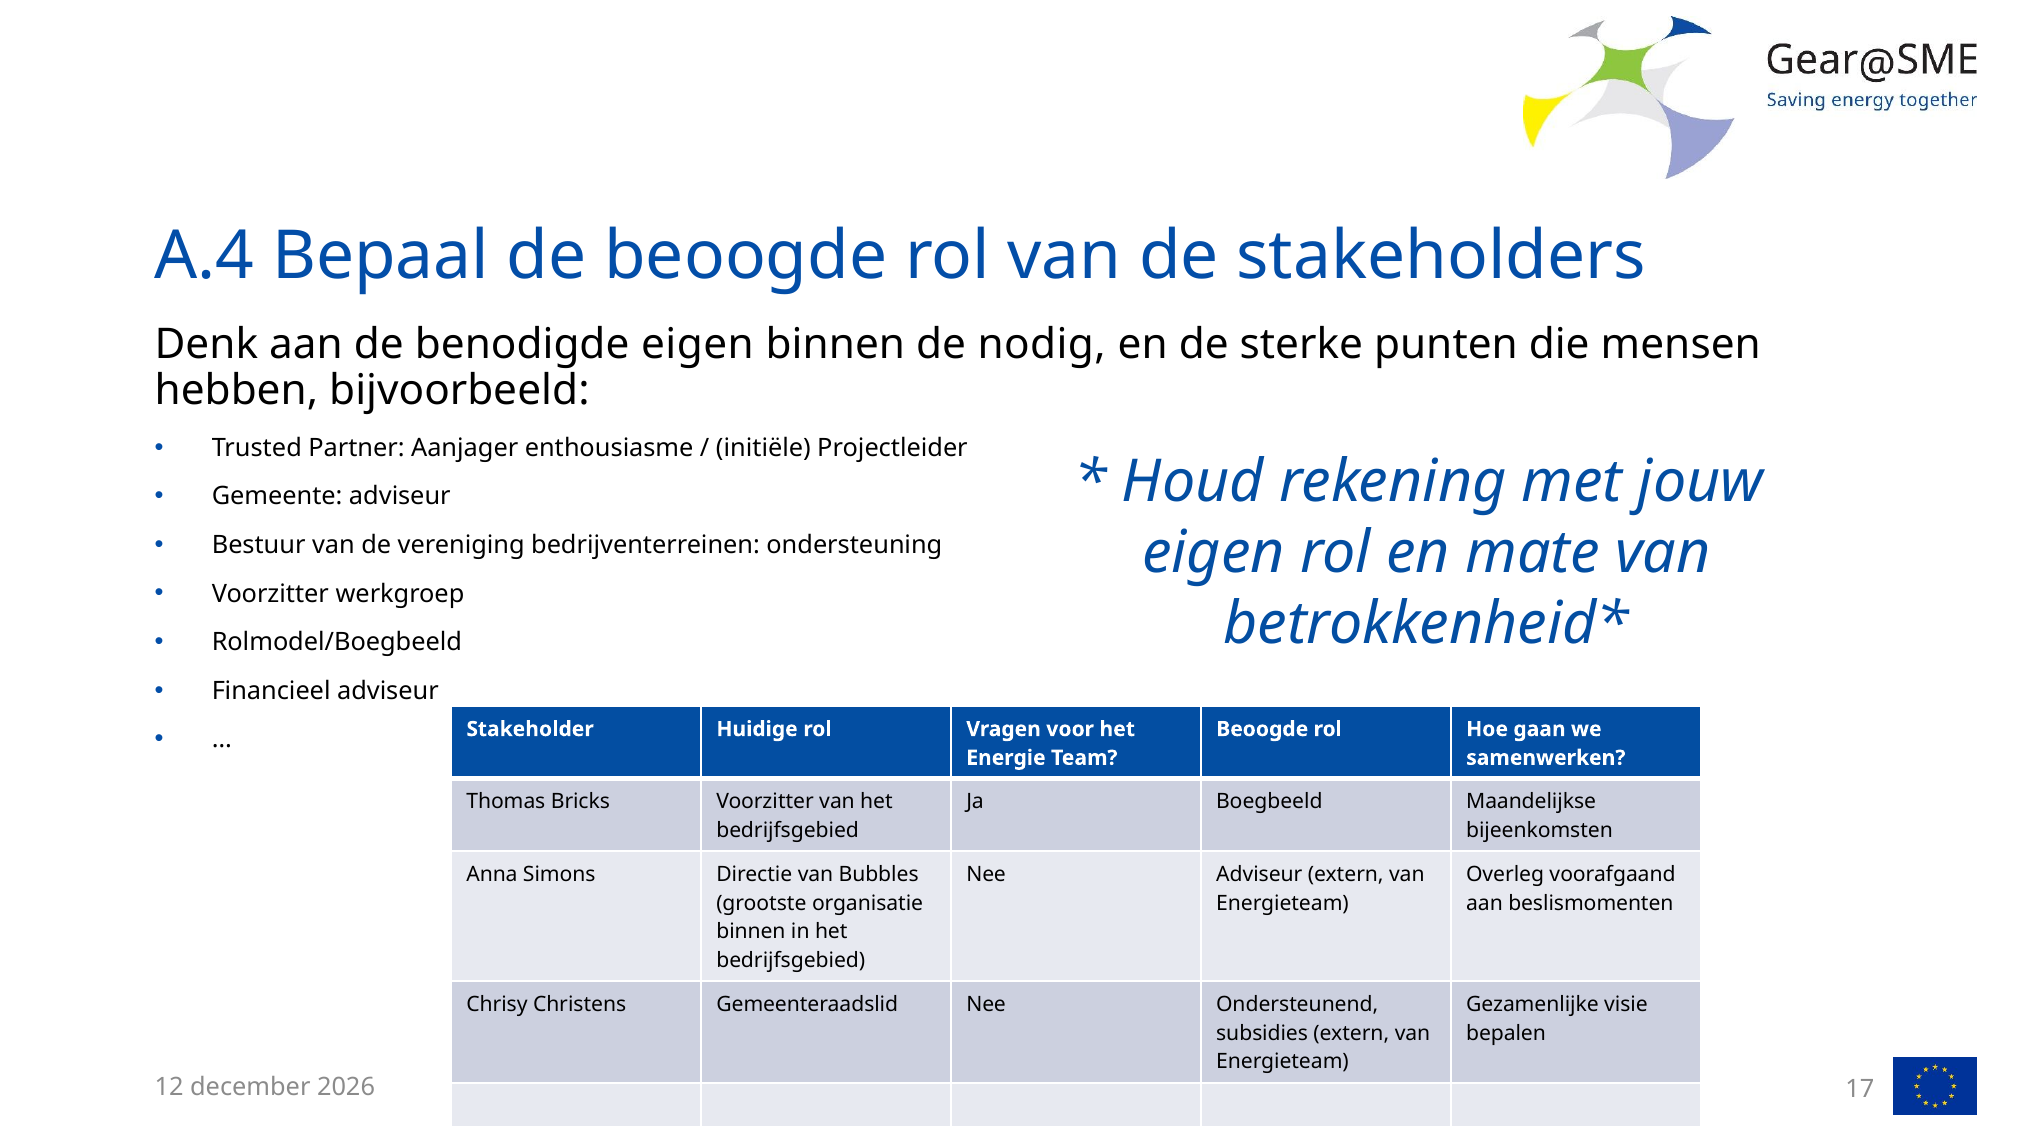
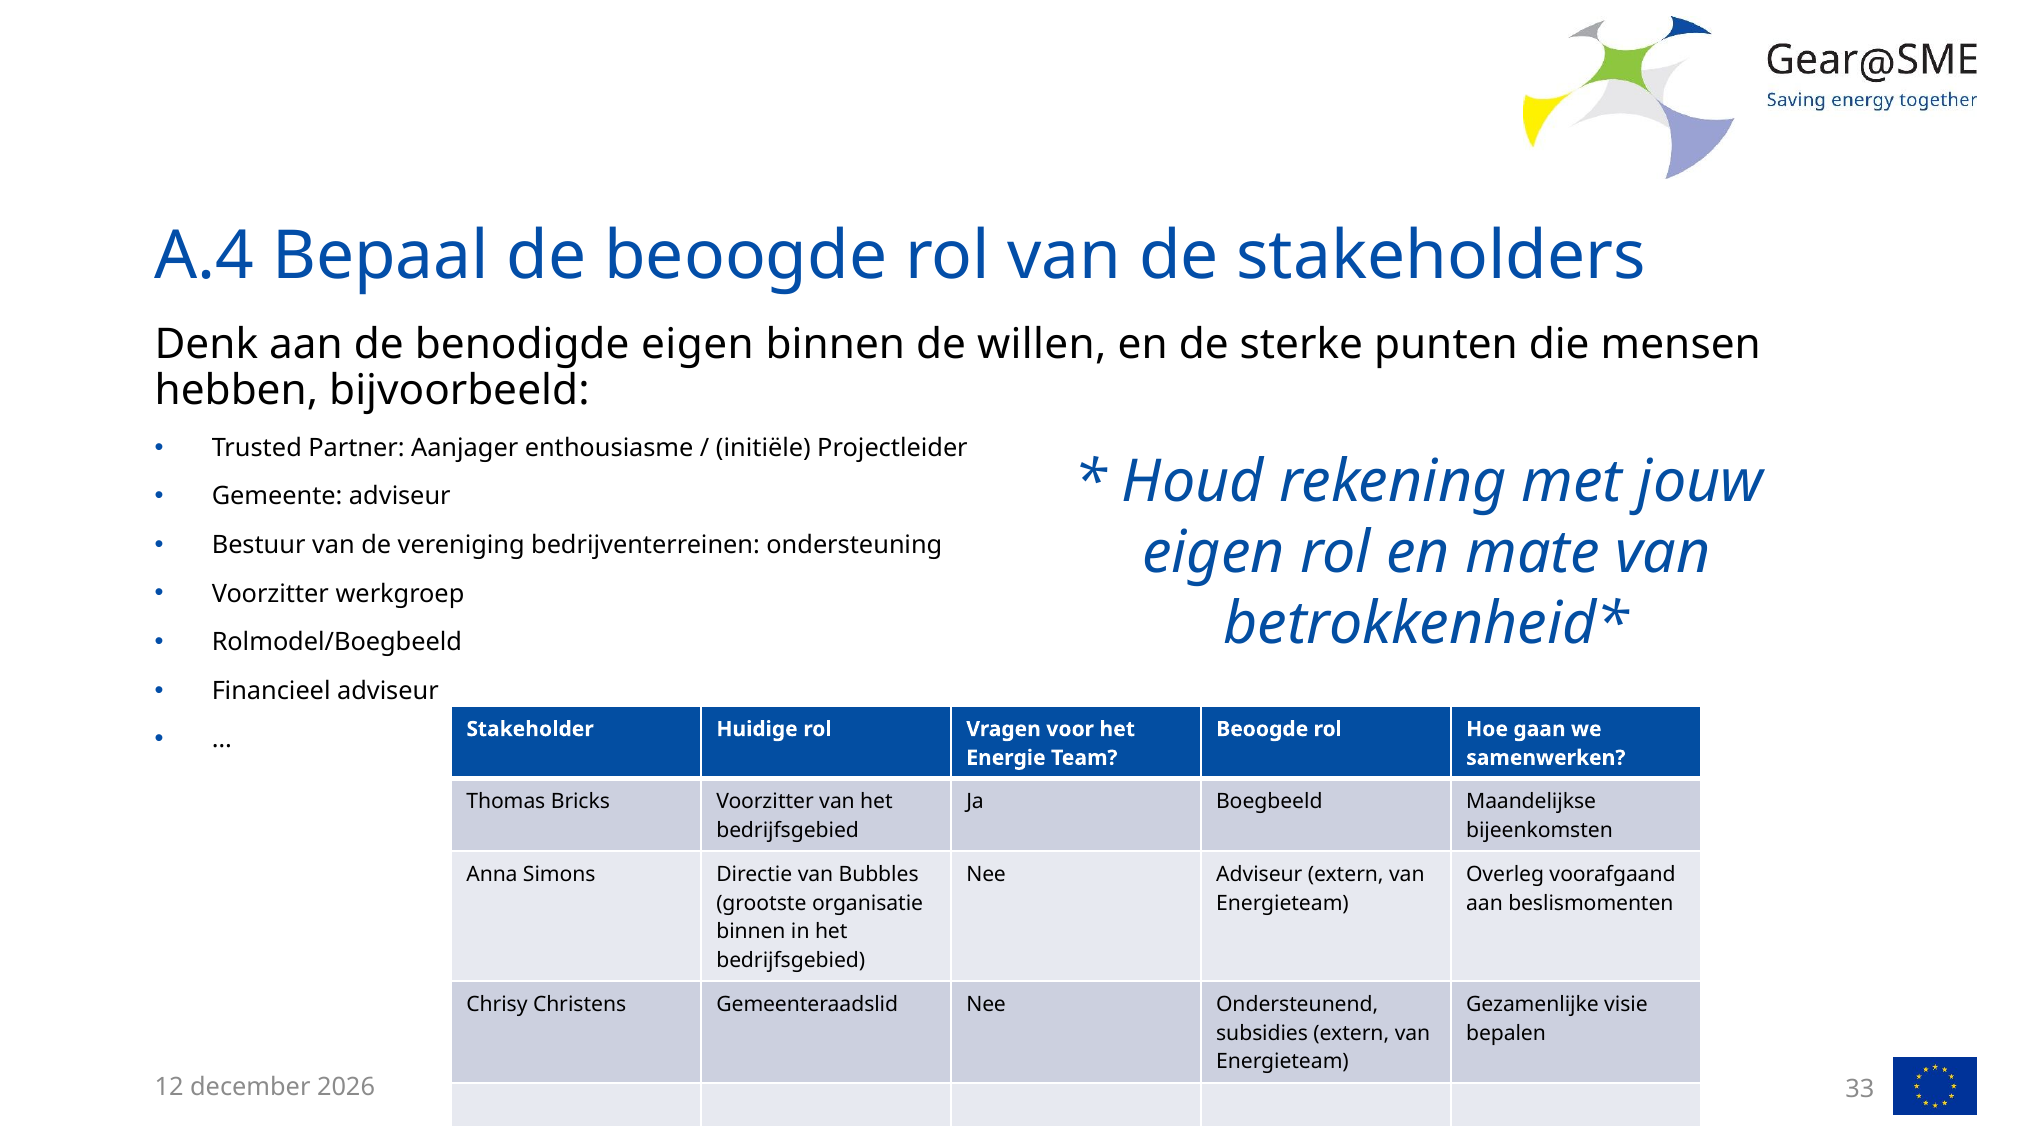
nodig: nodig -> willen
17: 17 -> 33
